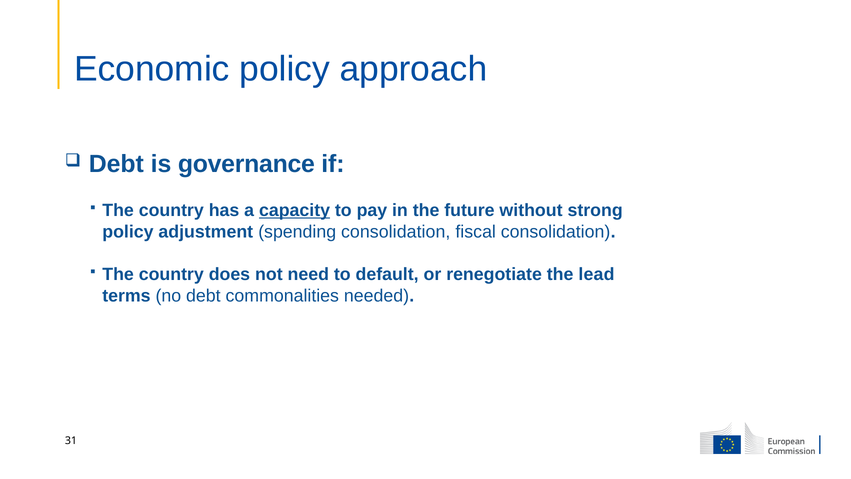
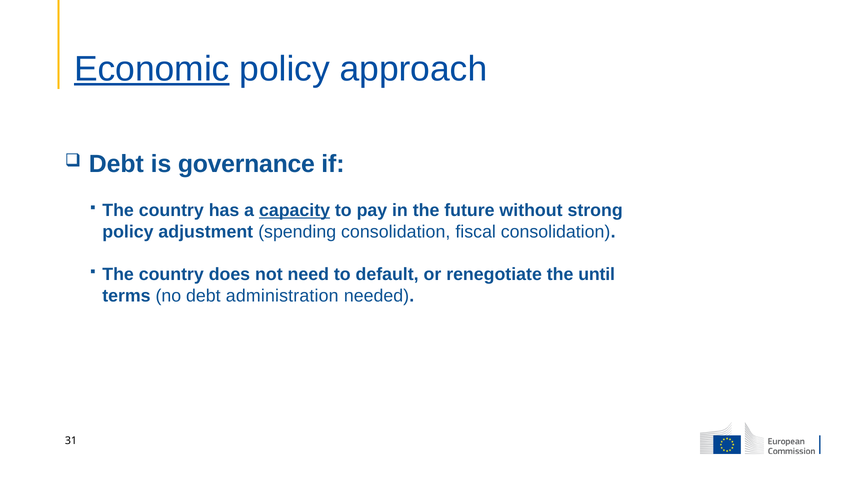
Economic underline: none -> present
lead: lead -> until
commonalities: commonalities -> administration
